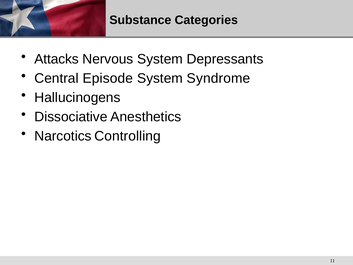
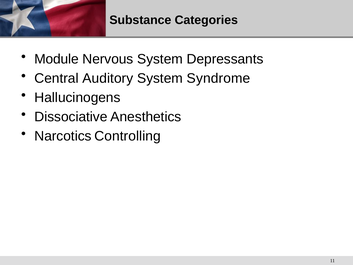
Attacks: Attacks -> Module
Episode: Episode -> Auditory
